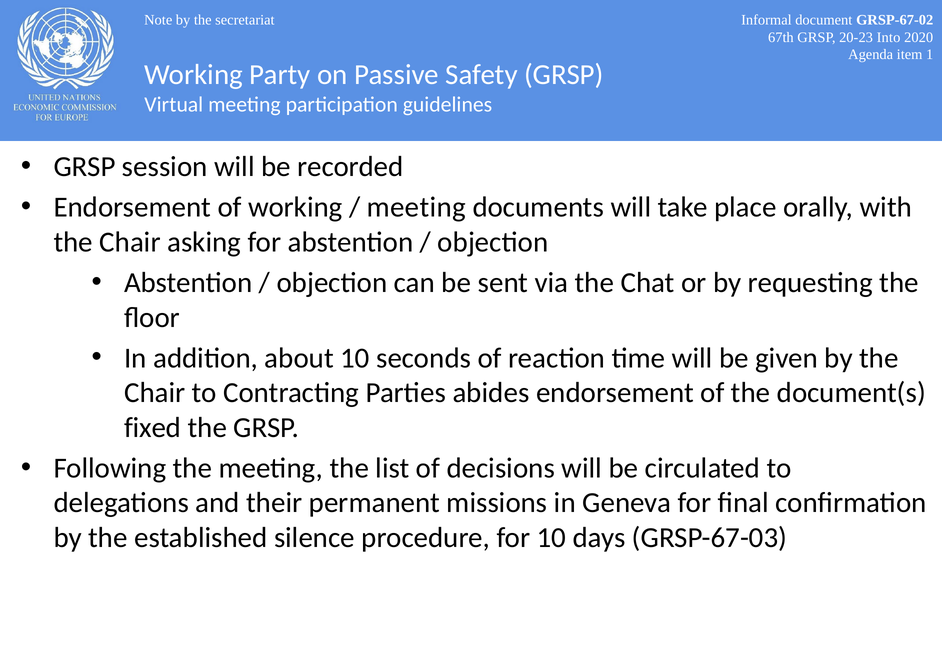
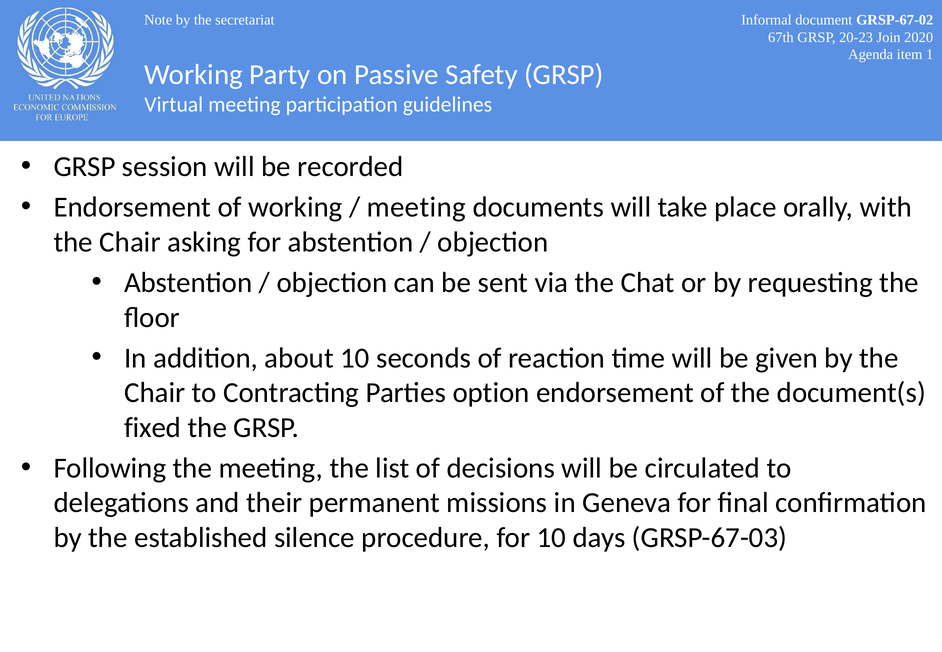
Into: Into -> Join
abides: abides -> option
